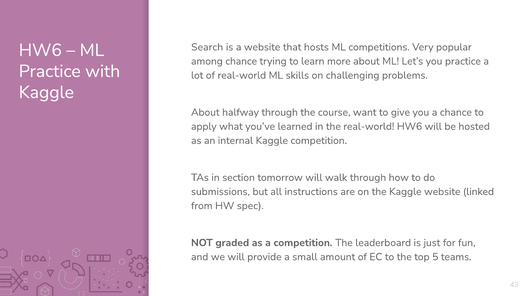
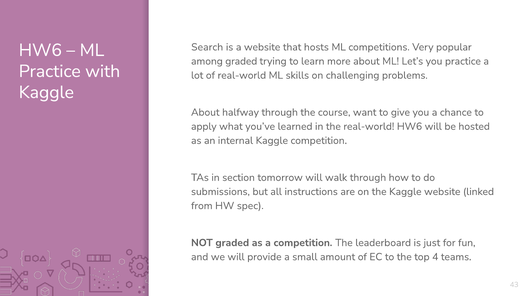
among chance: chance -> graded
5: 5 -> 4
